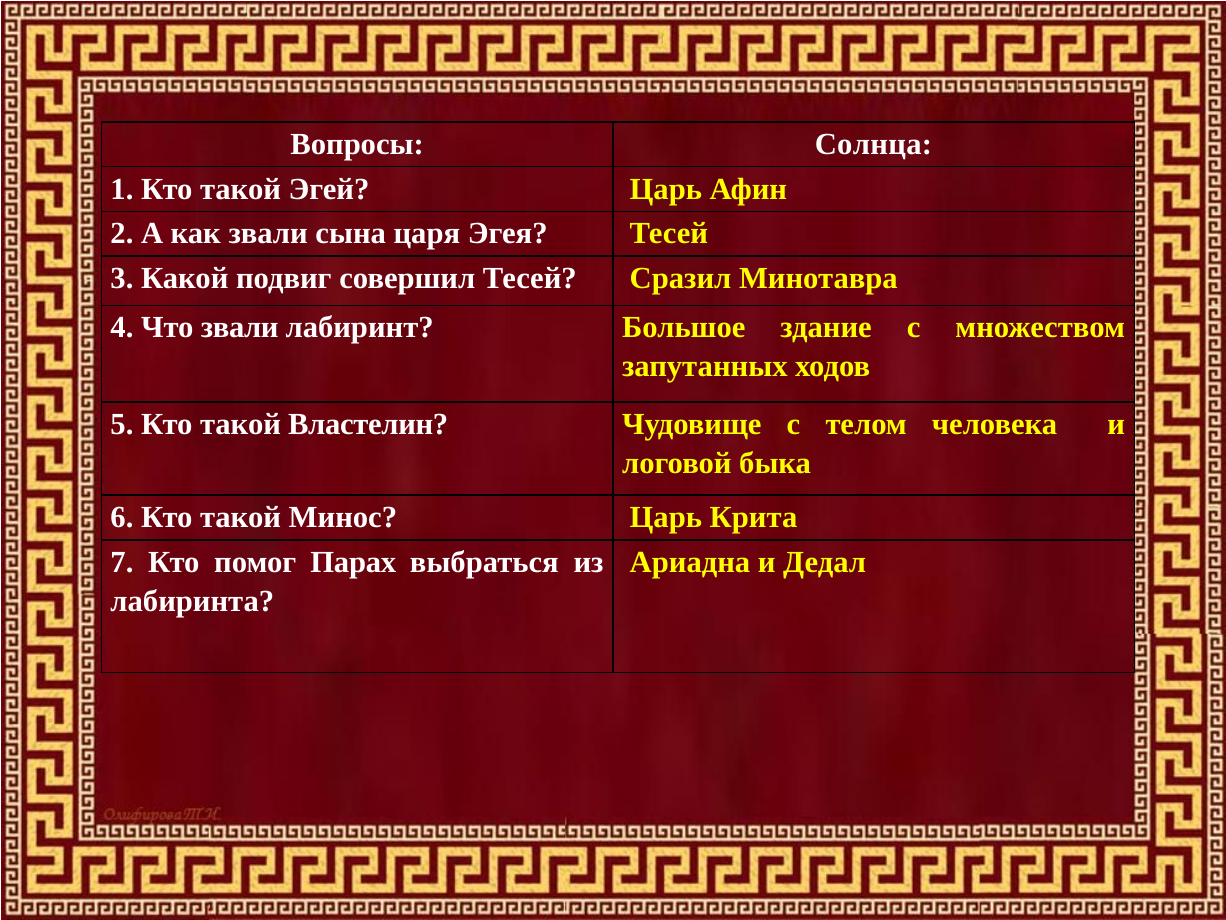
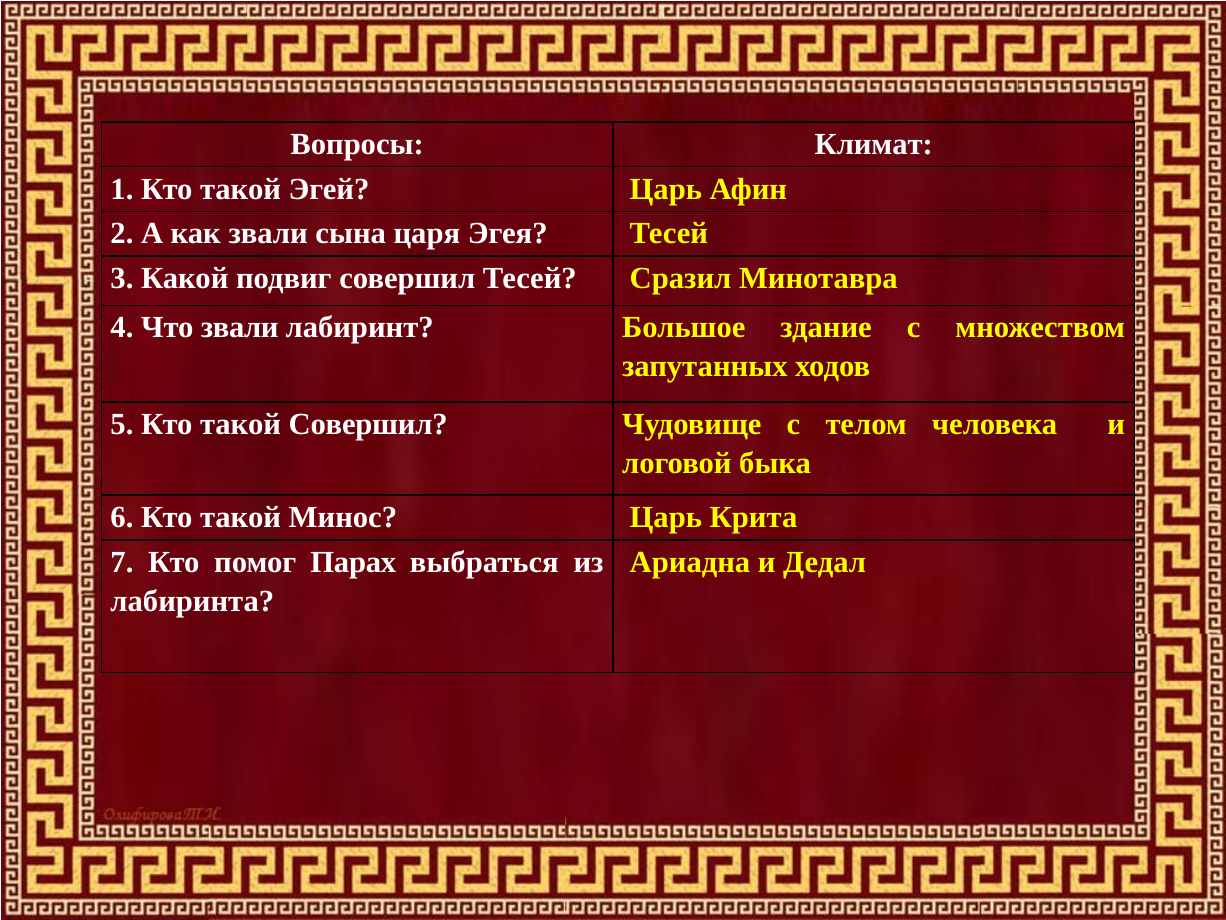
Солнца: Солнца -> Климат
такой Властелин: Властелин -> Совершил
